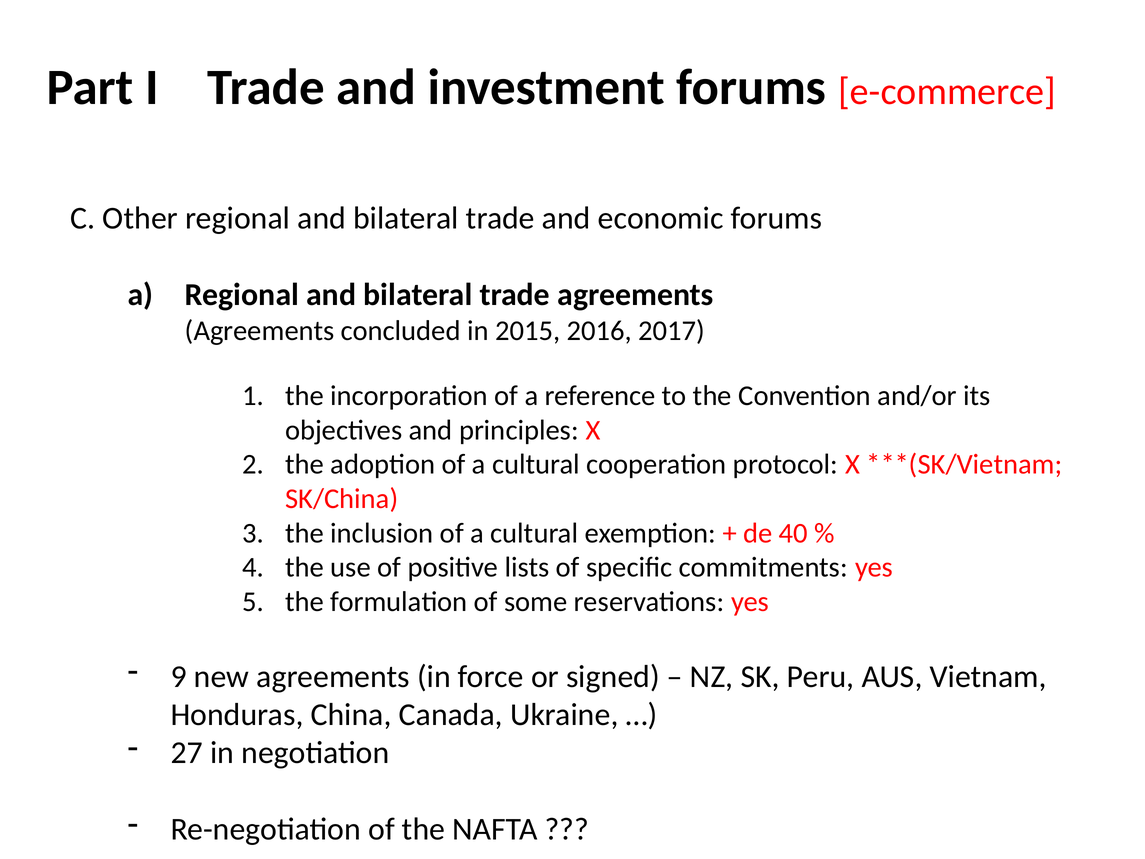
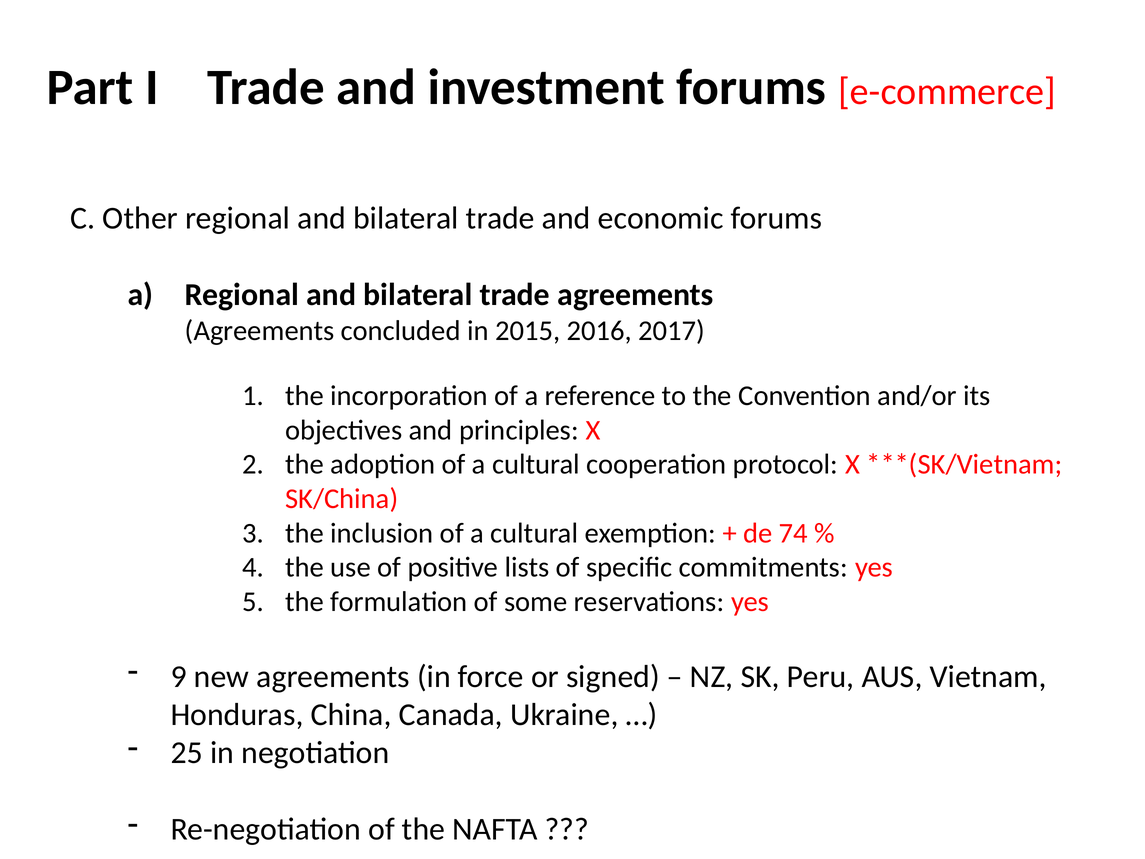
40: 40 -> 74
27: 27 -> 25
